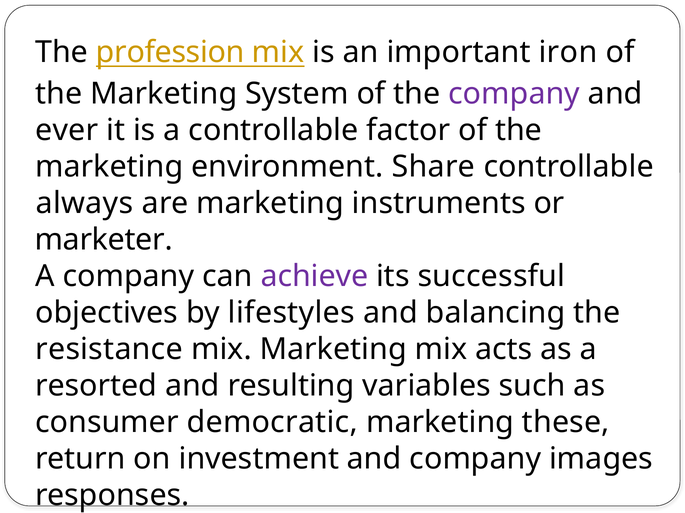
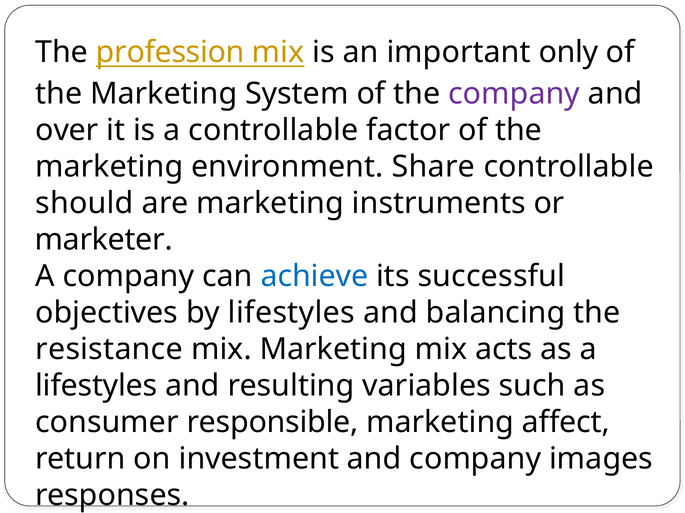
iron: iron -> only
ever: ever -> over
always: always -> should
achieve colour: purple -> blue
resorted at (96, 386): resorted -> lifestyles
democratic: democratic -> responsible
these: these -> affect
